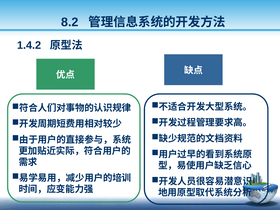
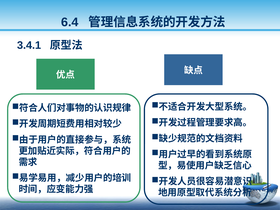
8.2: 8.2 -> 6.4
1.4.2: 1.4.2 -> 3.4.1
